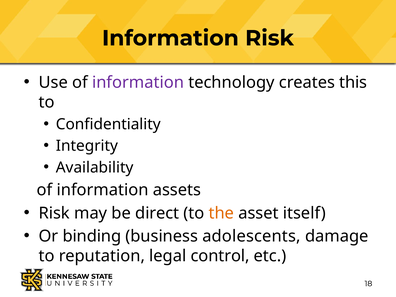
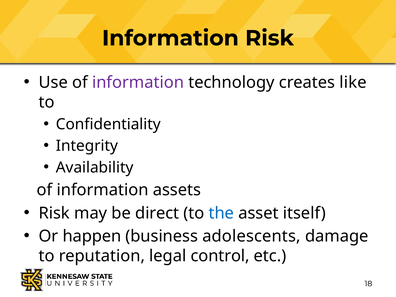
this: this -> like
the colour: orange -> blue
binding: binding -> happen
